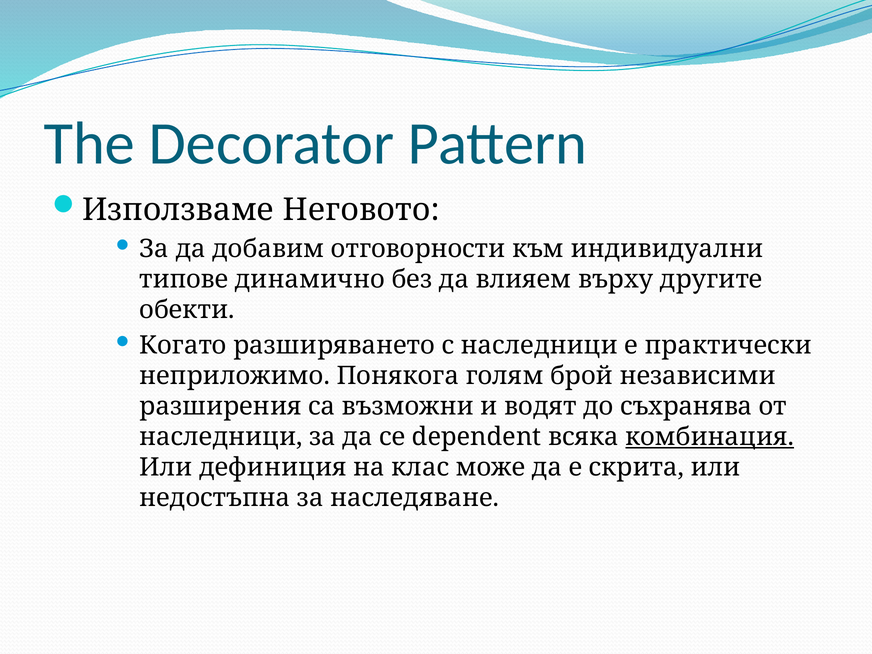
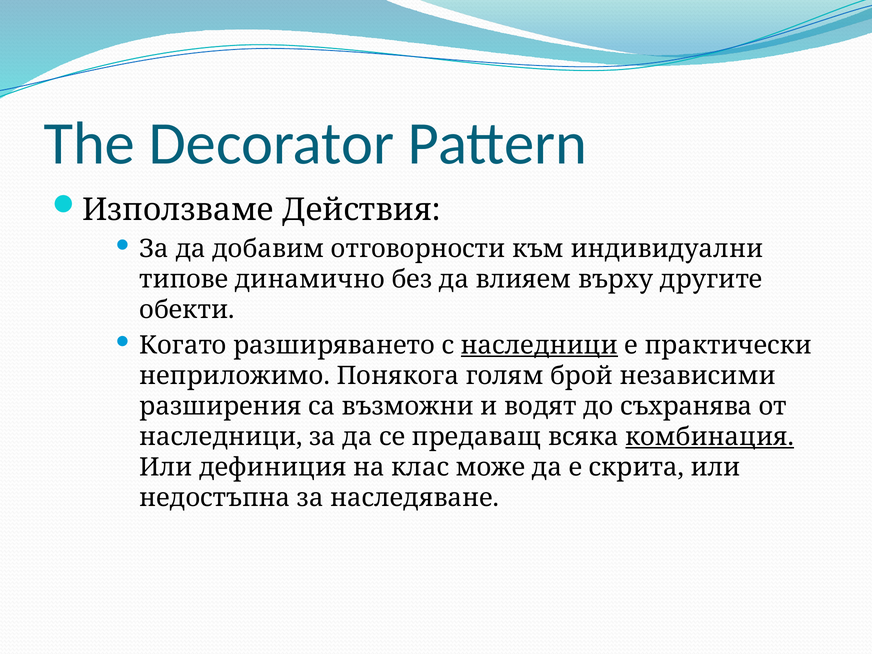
Неговото: Неговото -> Действия
наследници at (539, 345) underline: none -> present
dependent: dependent -> предаващ
